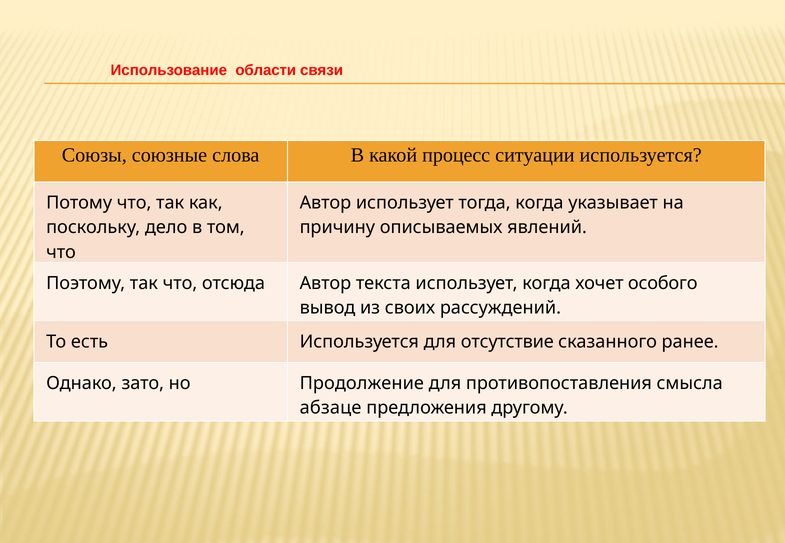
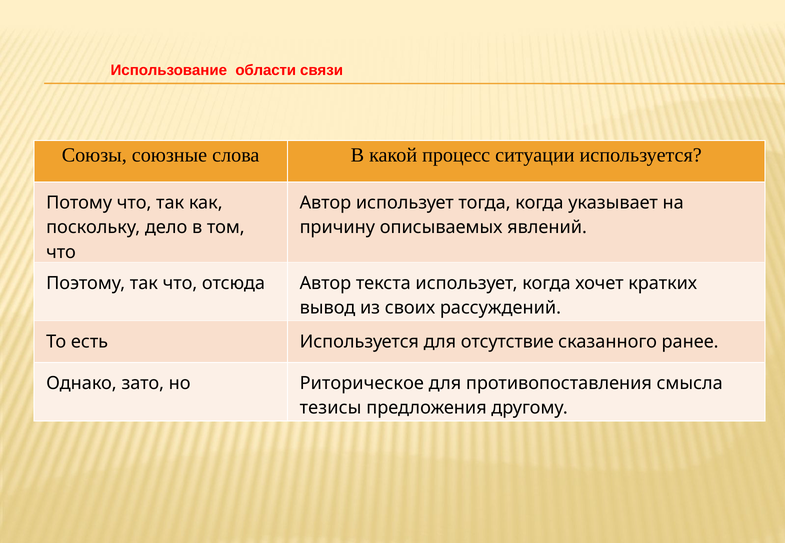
особого: особого -> кратких
Продолжение: Продолжение -> Риторическое
абзаце: абзаце -> тезисы
